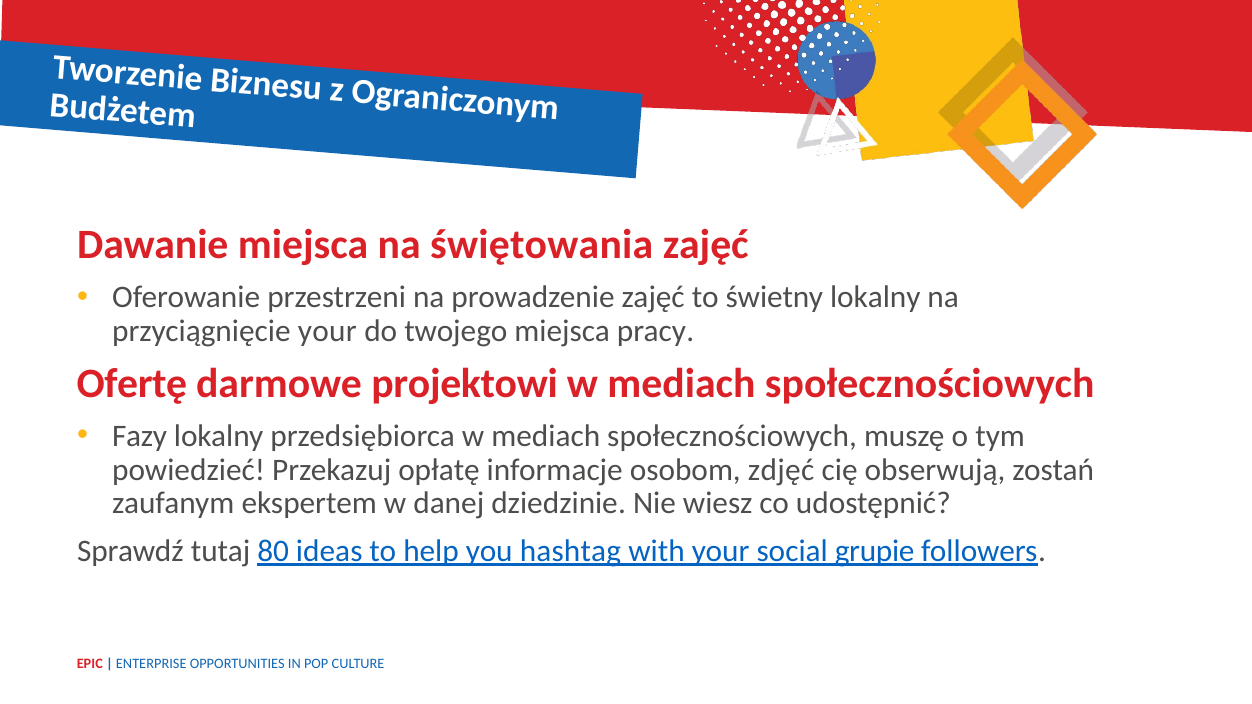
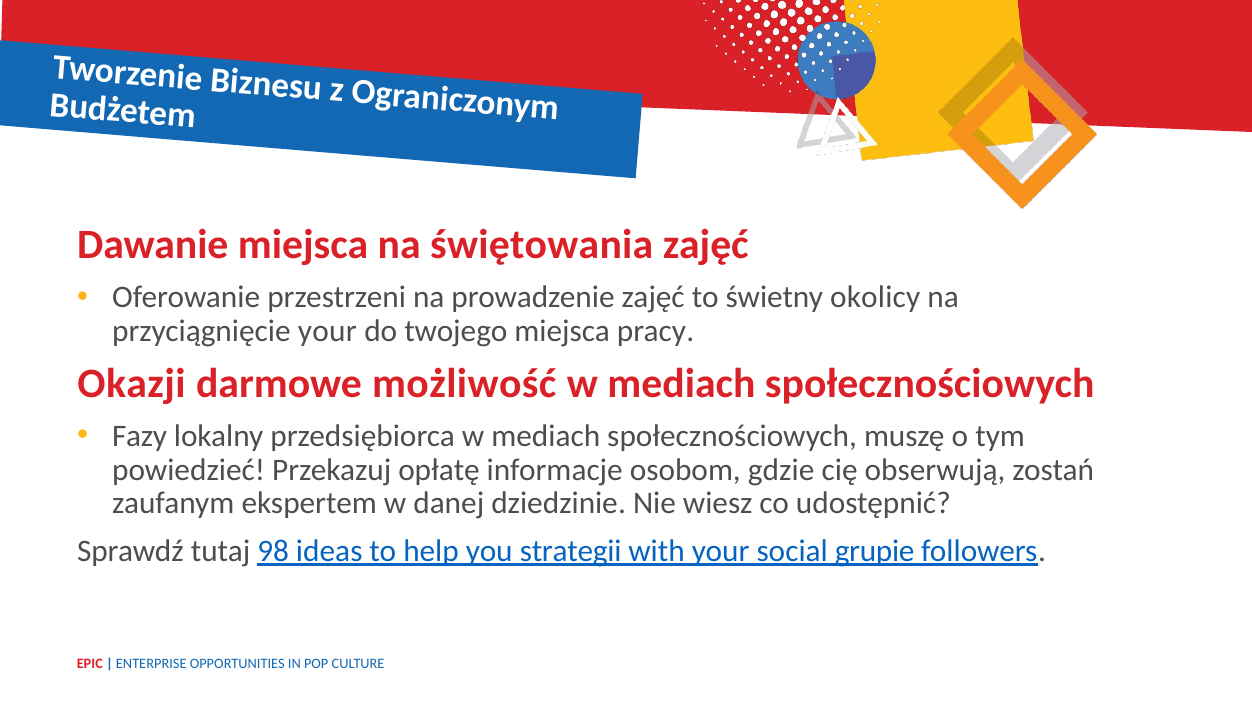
świetny lokalny: lokalny -> okolicy
Ofertę: Ofertę -> Okazji
projektowi: projektowi -> możliwość
zdjęć: zdjęć -> gdzie
80: 80 -> 98
hashtag: hashtag -> strategii
